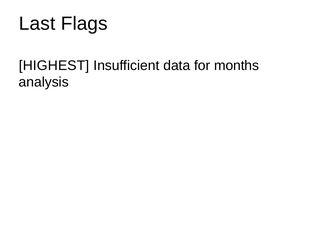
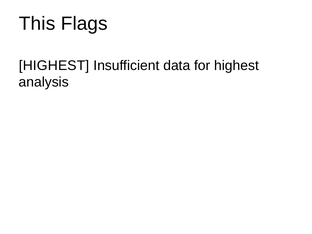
Last: Last -> This
for months: months -> highest
